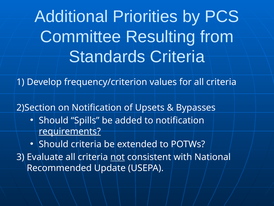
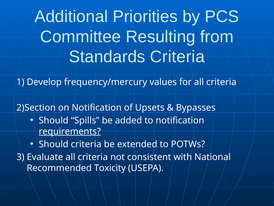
frequency/criterion: frequency/criterion -> frequency/mercury
not underline: present -> none
Update: Update -> Toxicity
